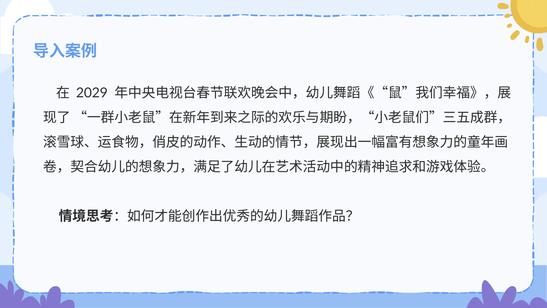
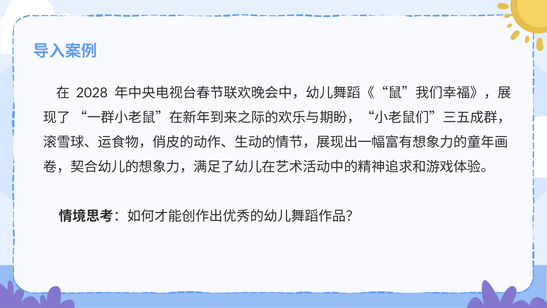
2029: 2029 -> 2028
